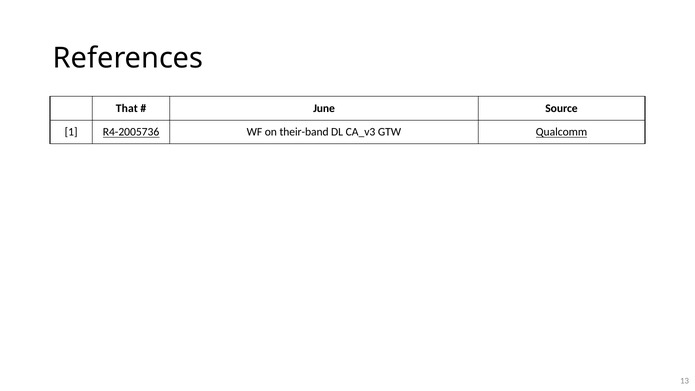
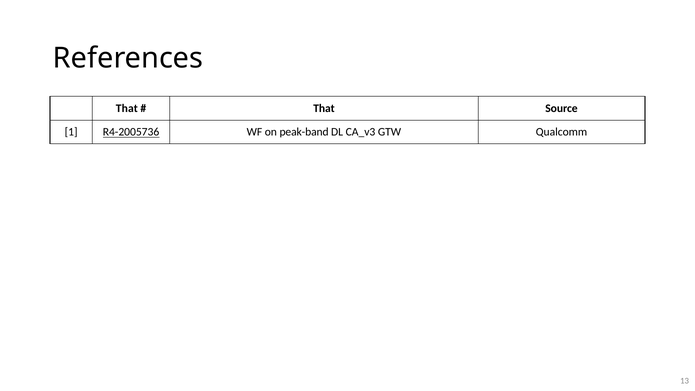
June at (324, 108): June -> That
their-band: their-band -> peak-band
Qualcomm underline: present -> none
